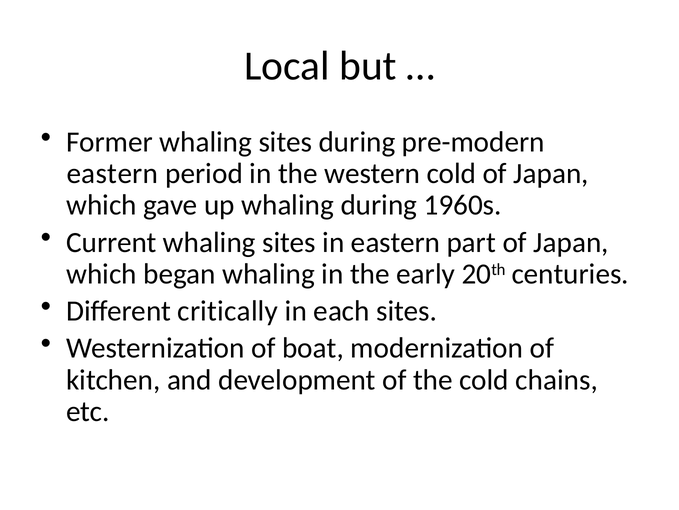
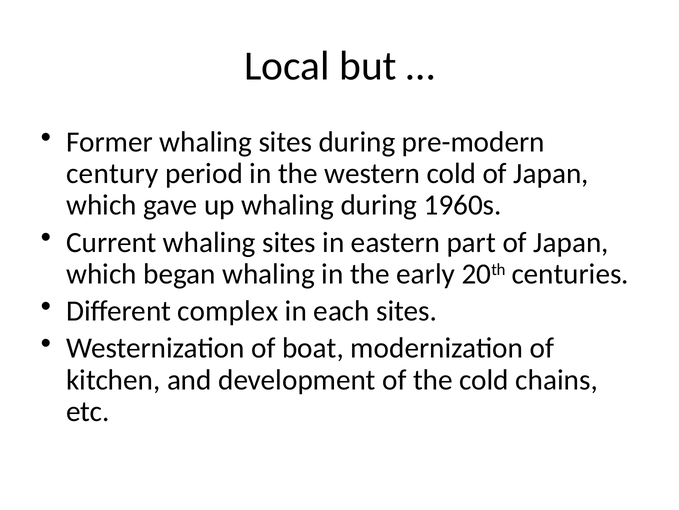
eastern at (112, 173): eastern -> century
critically: critically -> complex
